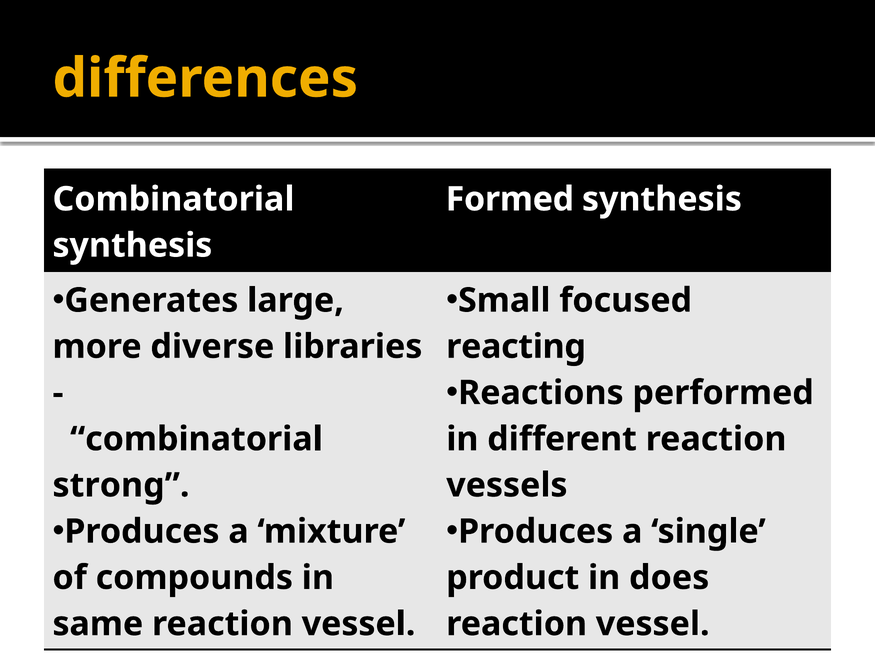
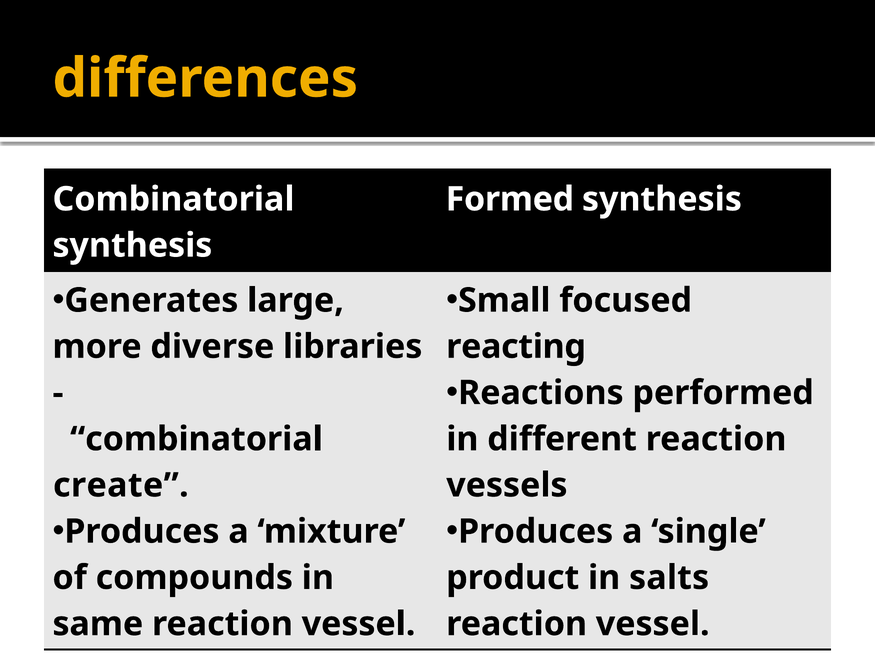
strong: strong -> create
does: does -> salts
